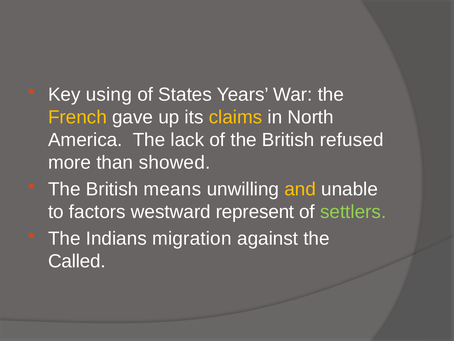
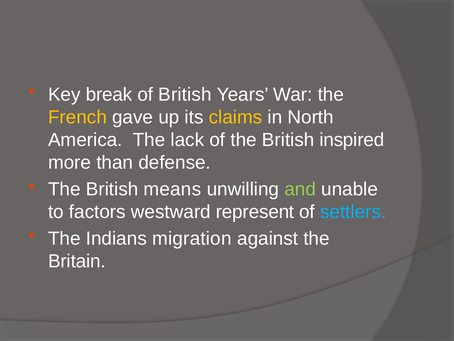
using: using -> break
of States: States -> British
refused: refused -> inspired
showed: showed -> defense
and colour: yellow -> light green
settlers colour: light green -> light blue
Called: Called -> Britain
